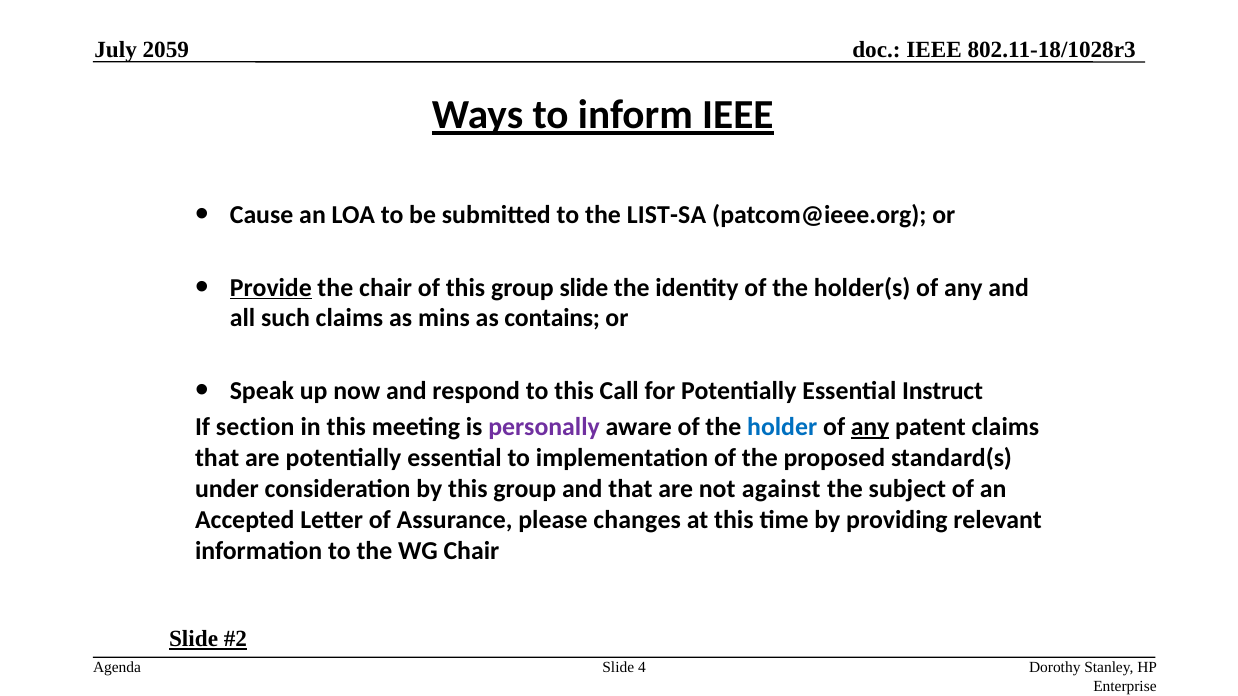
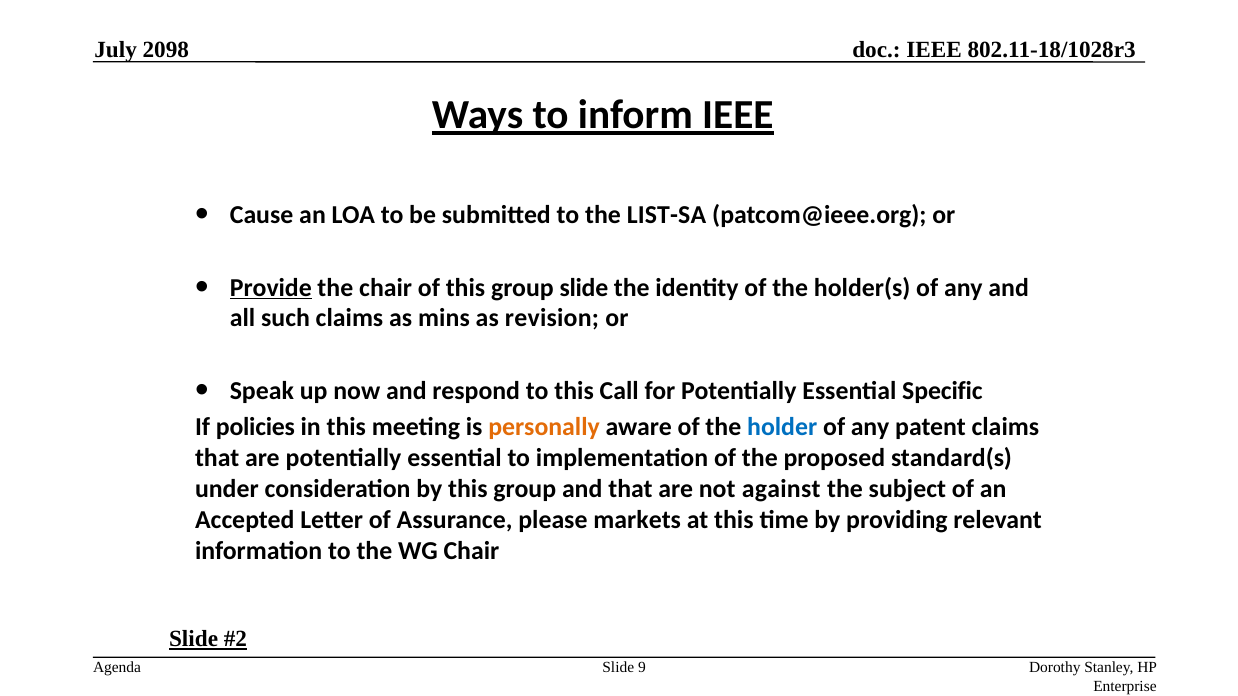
2059: 2059 -> 2098
contains: contains -> revision
Instruct: Instruct -> Specific
section: section -> policies
personally colour: purple -> orange
any at (870, 427) underline: present -> none
changes: changes -> markets
4: 4 -> 9
